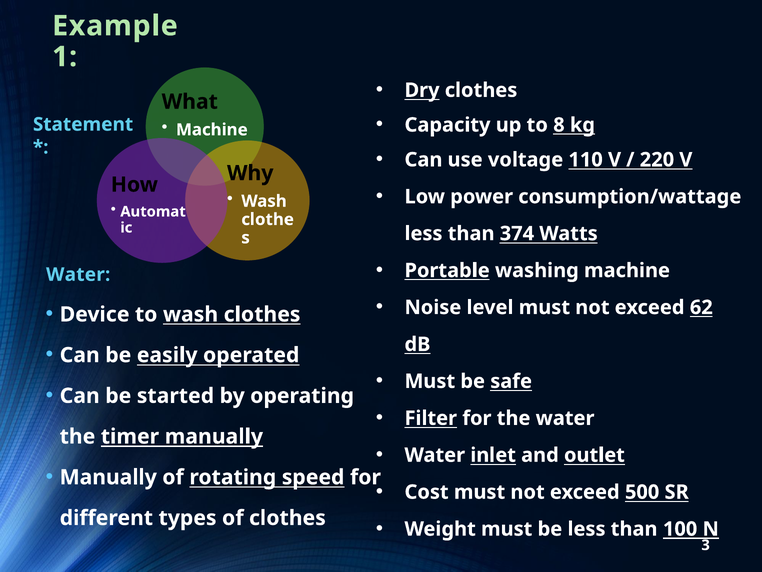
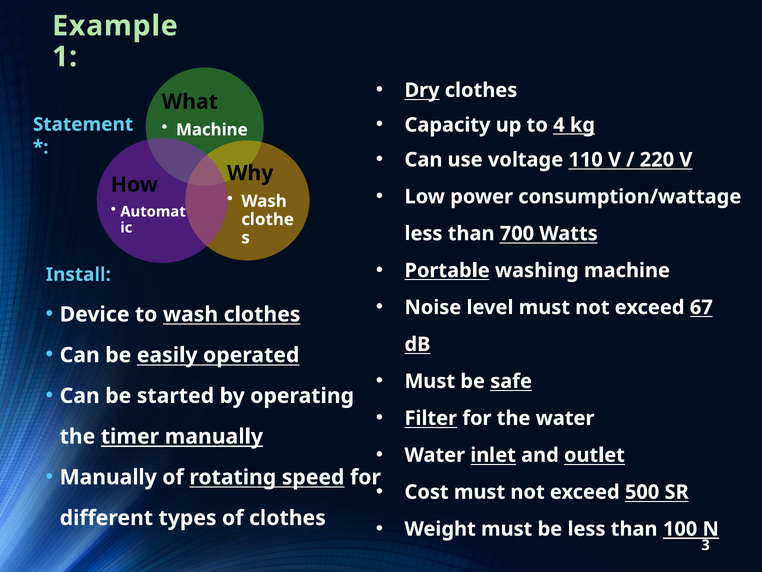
8: 8 -> 4
374: 374 -> 700
Water at (78, 274): Water -> Install
62: 62 -> 67
